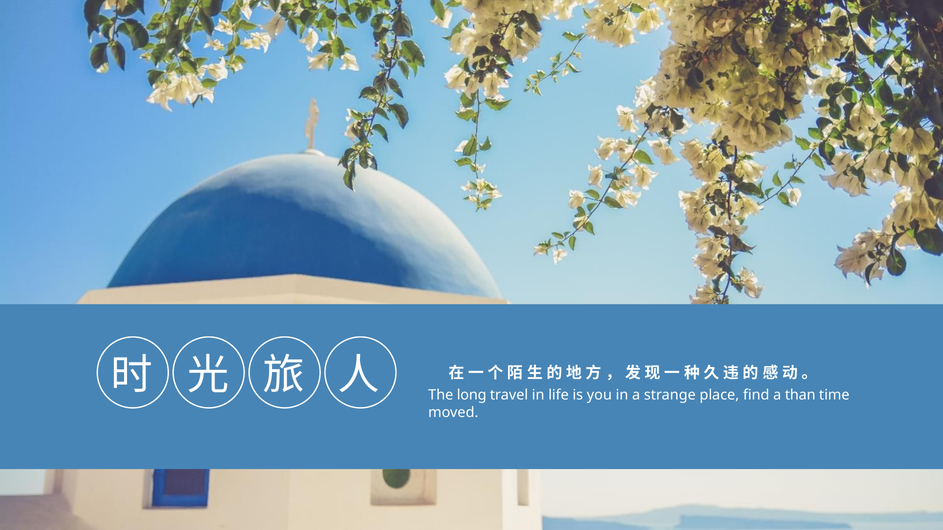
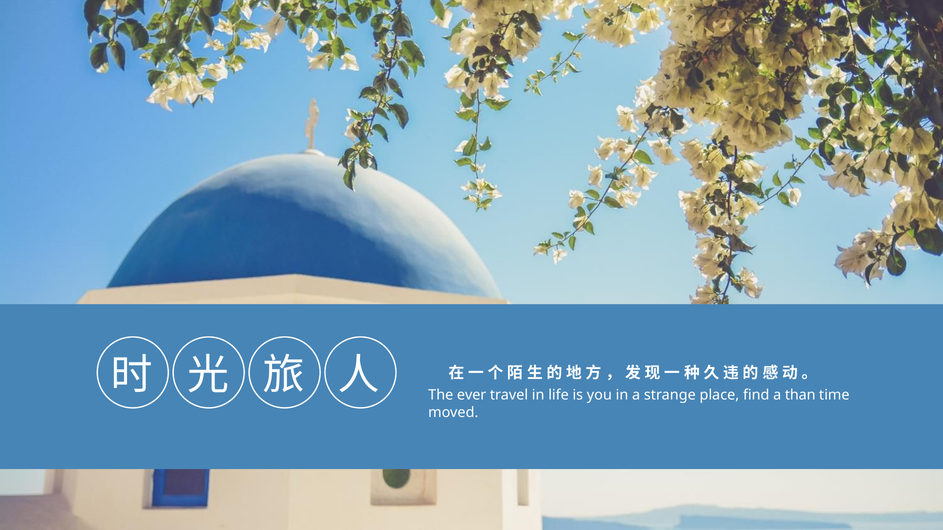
long: long -> ever
